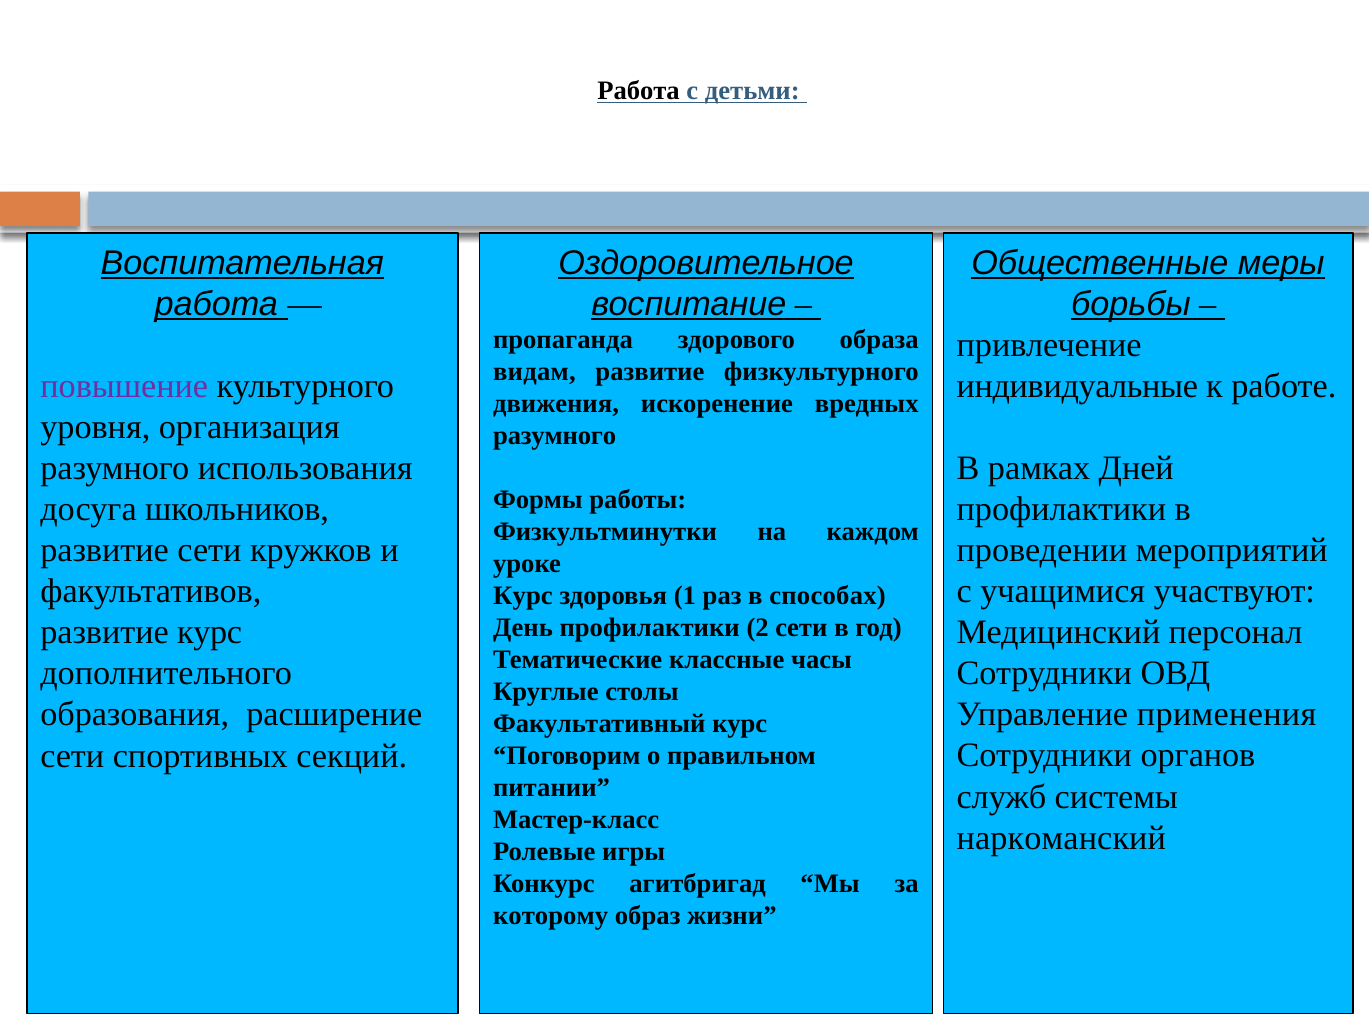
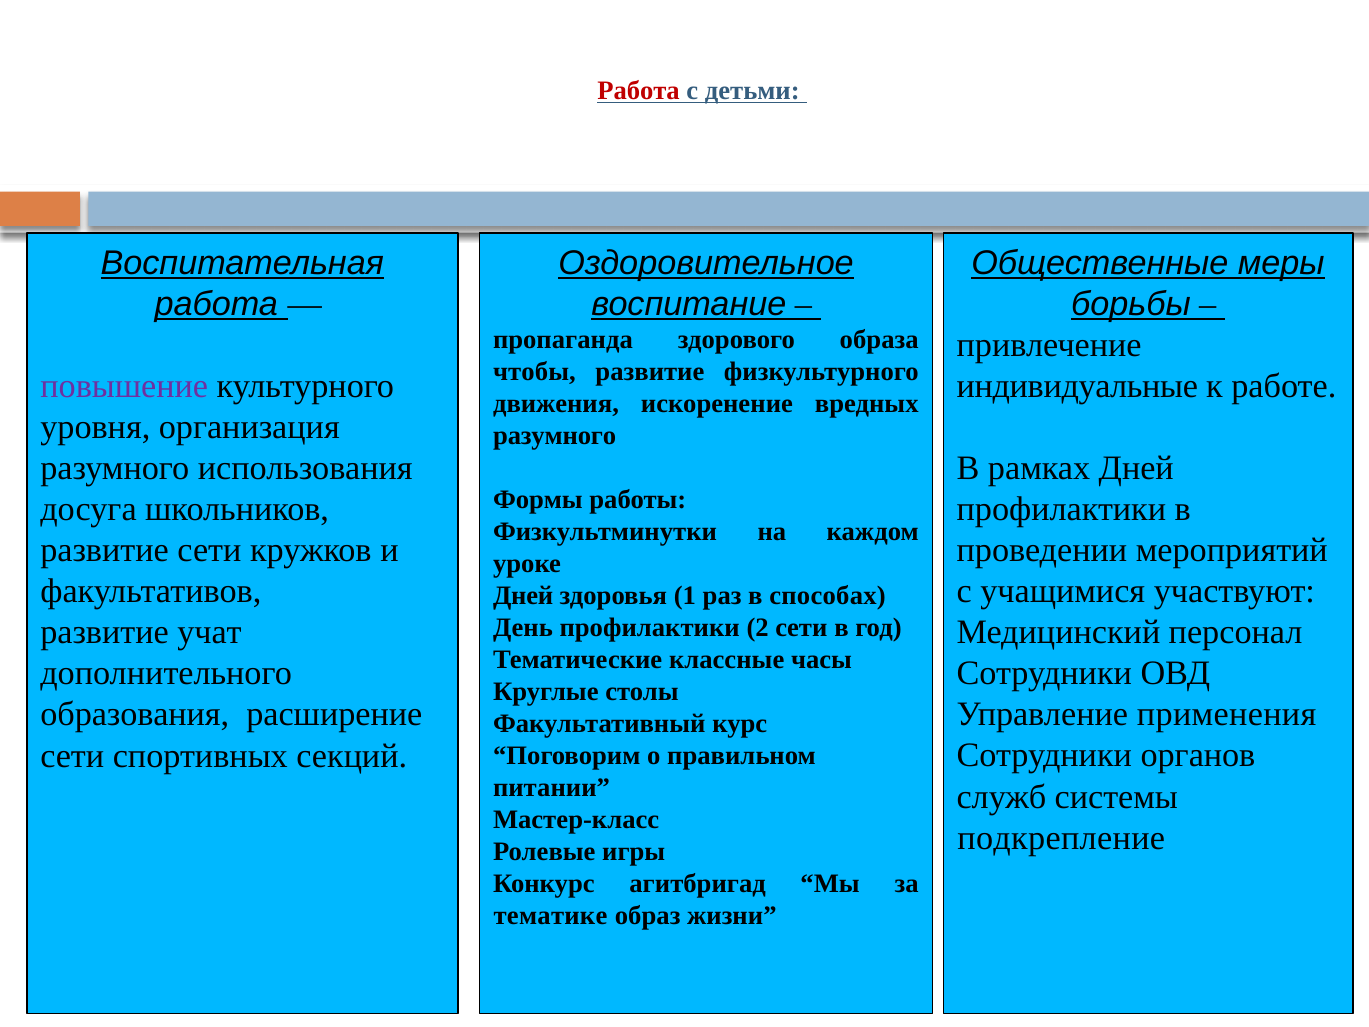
Работа at (639, 91) colour: black -> red
видам: видам -> чтобы
Курс at (523, 595): Курс -> Дней
развитие курс: курс -> учат
наркоманский: наркоманский -> подкрепление
которому: которому -> тематике
